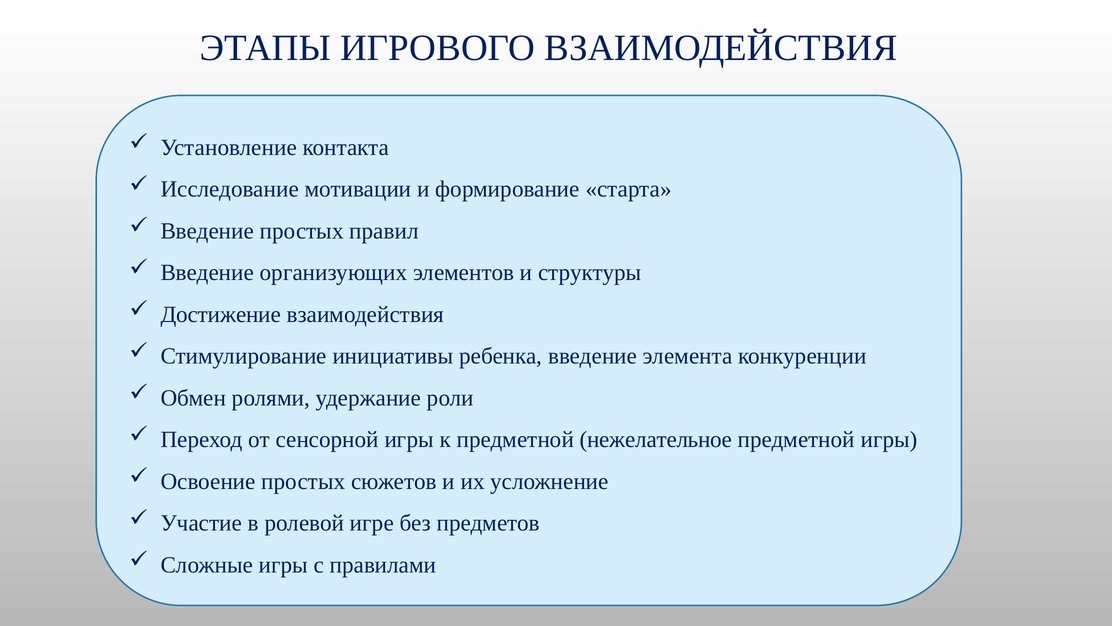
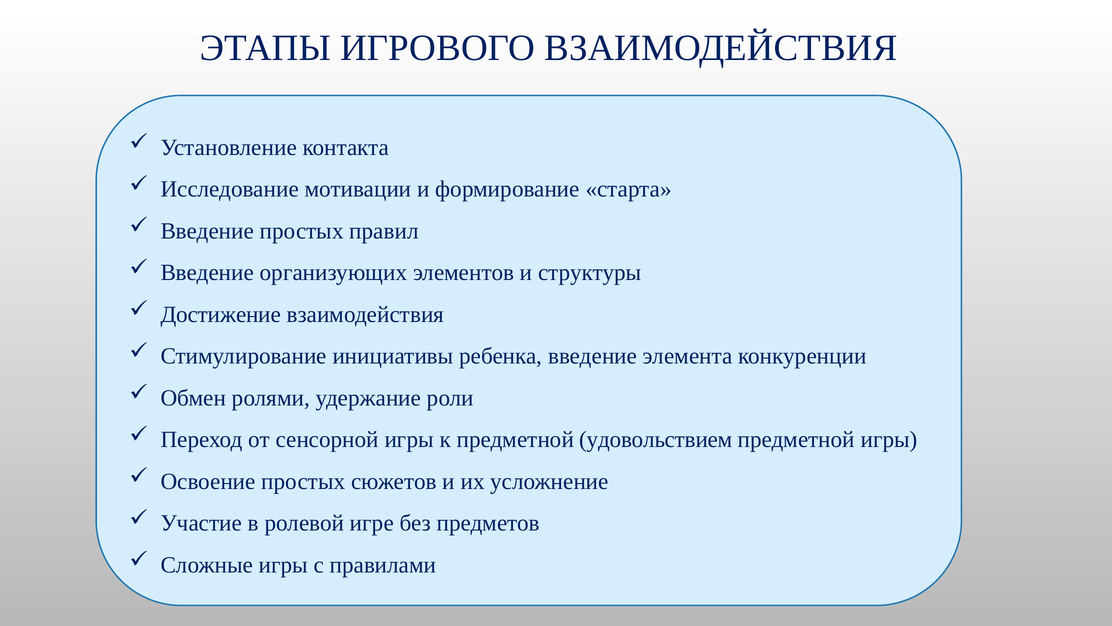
нежелательное: нежелательное -> удовольствием
